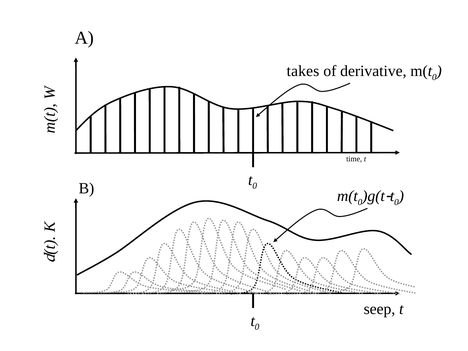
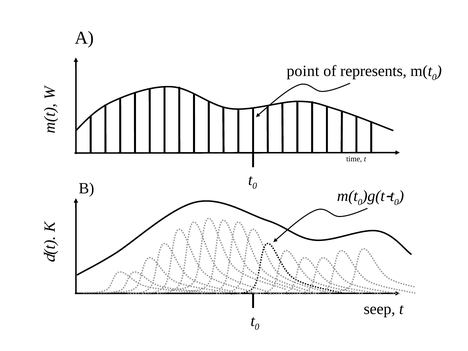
takes: takes -> point
derivative: derivative -> represents
